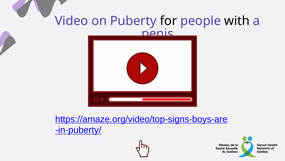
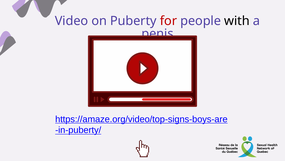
for colour: black -> red
